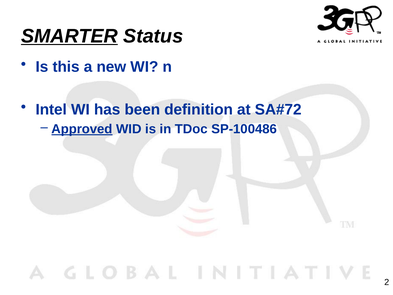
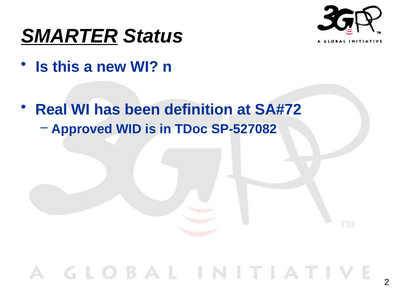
Intel: Intel -> Real
Approved underline: present -> none
SP-100486: SP-100486 -> SP-527082
